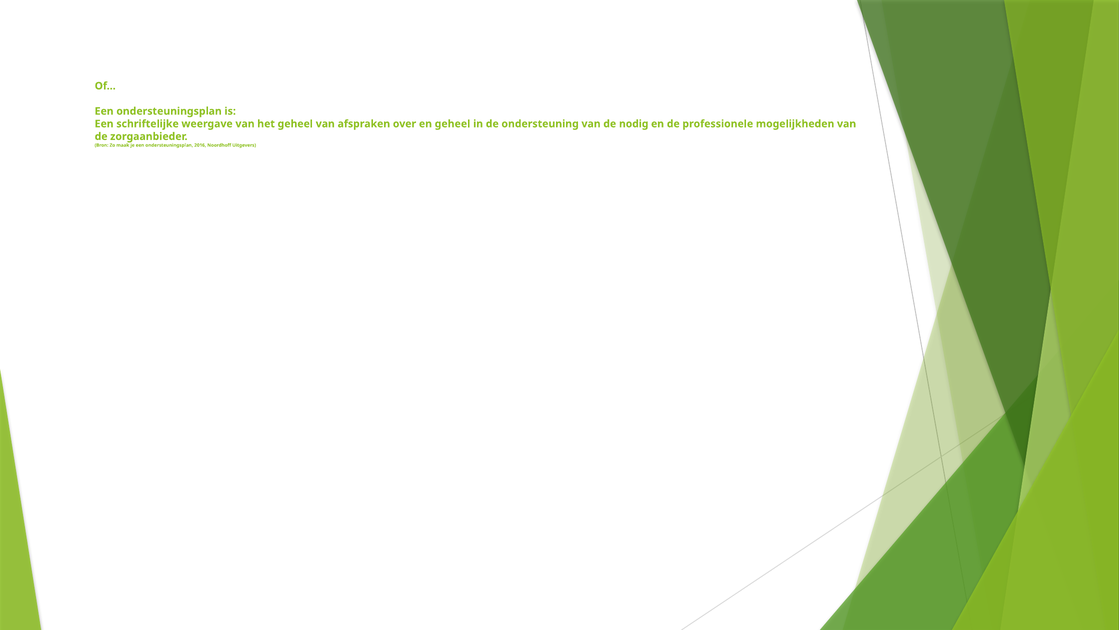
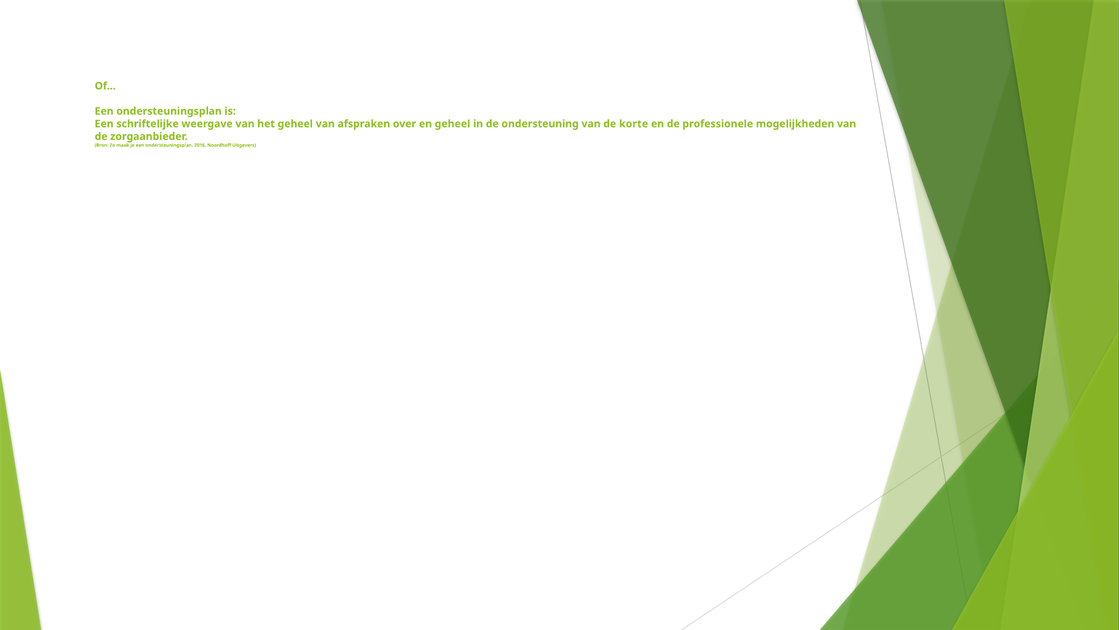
nodig: nodig -> korte
